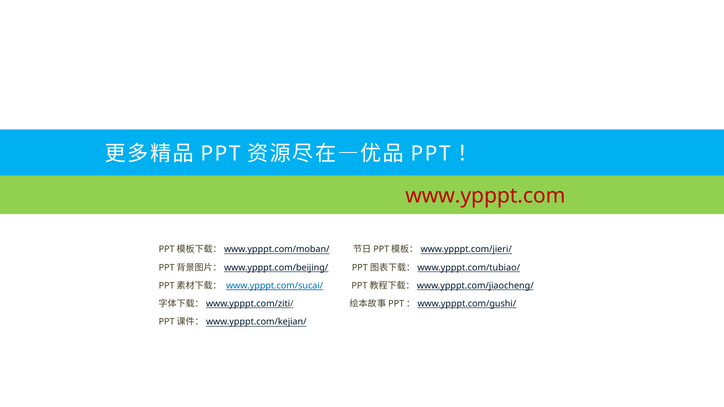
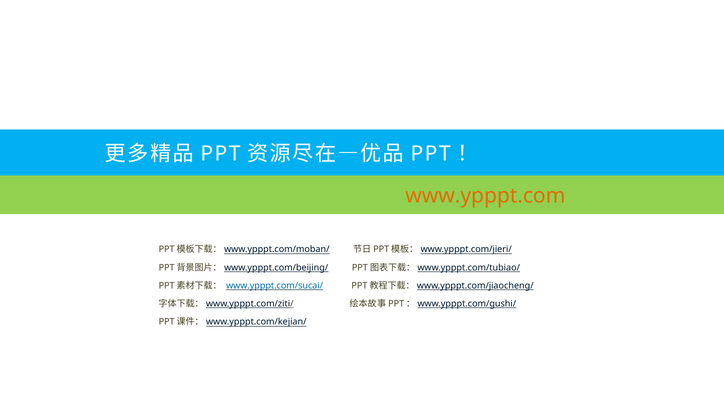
www.ypppt.com colour: red -> orange
